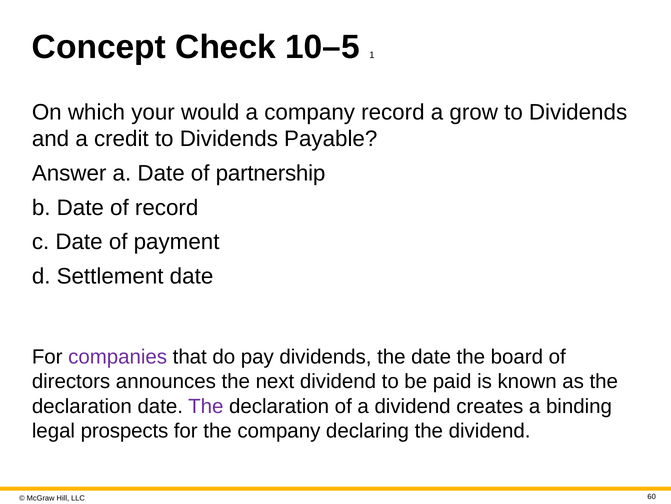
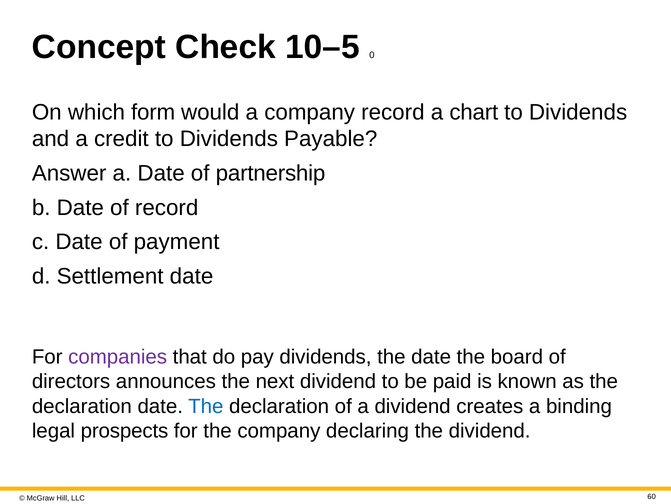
1: 1 -> 0
your: your -> form
grow: grow -> chart
The at (206, 406) colour: purple -> blue
